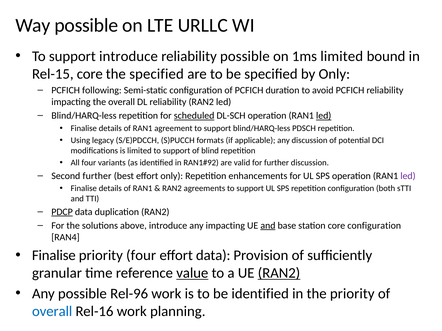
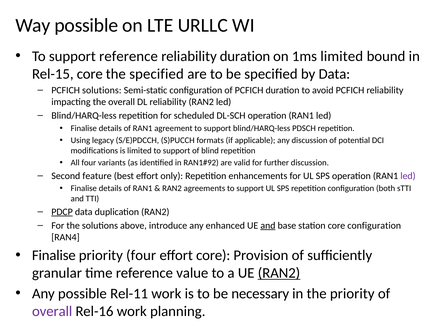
support introduce: introduce -> reference
reliability possible: possible -> duration
by Only: Only -> Data
PCFICH following: following -> solutions
scheduled underline: present -> none
led at (324, 116) underline: present -> none
Second further: further -> feature
any impacting: impacting -> enhanced
effort data: data -> core
value underline: present -> none
Rel-96: Rel-96 -> Rel-11
be identified: identified -> necessary
overall at (52, 312) colour: blue -> purple
